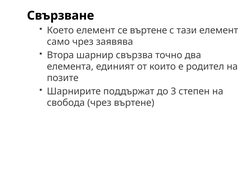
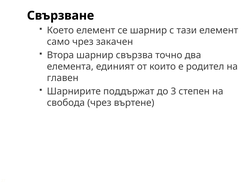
се въртене: въртене -> шарнир
заявява: заявява -> закачен
позите: позите -> главен
